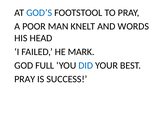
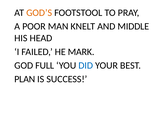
GOD’S colour: blue -> orange
WORDS: WORDS -> MIDDLE
PRAY at (25, 80): PRAY -> PLAN
